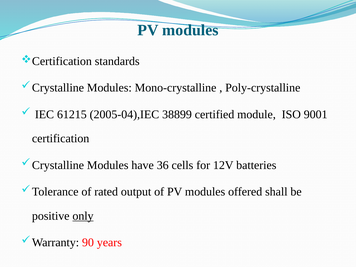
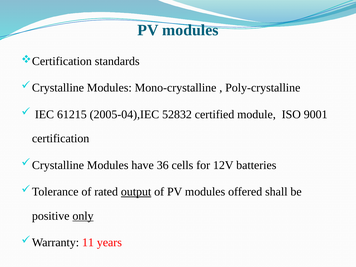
38899: 38899 -> 52832
output underline: none -> present
90: 90 -> 11
